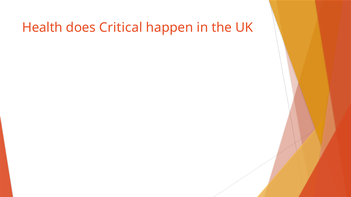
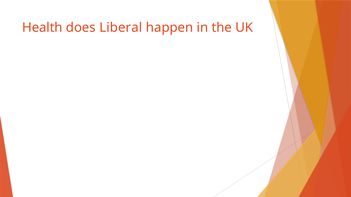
Critical: Critical -> Liberal
